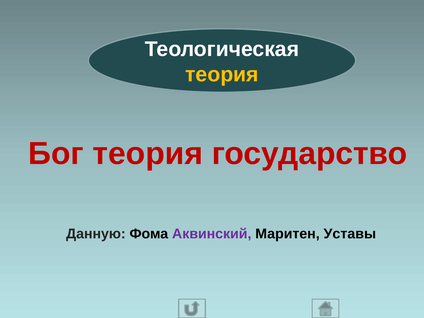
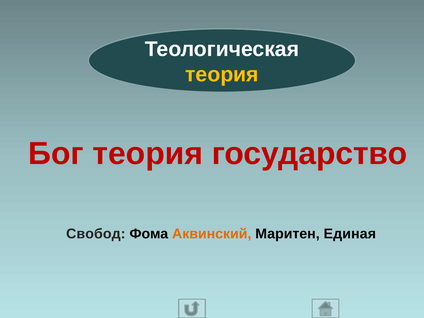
Данную: Данную -> Свобод
Аквинский colour: purple -> orange
Уставы: Уставы -> Единая
